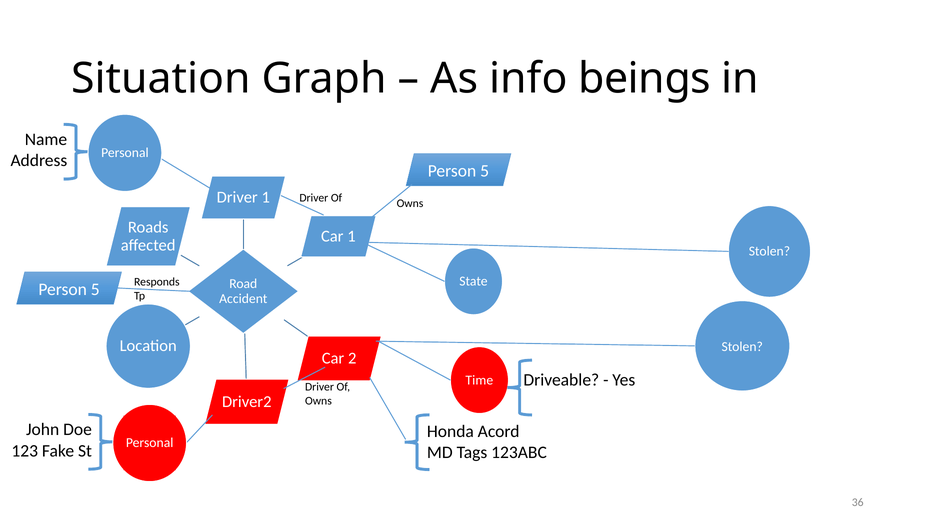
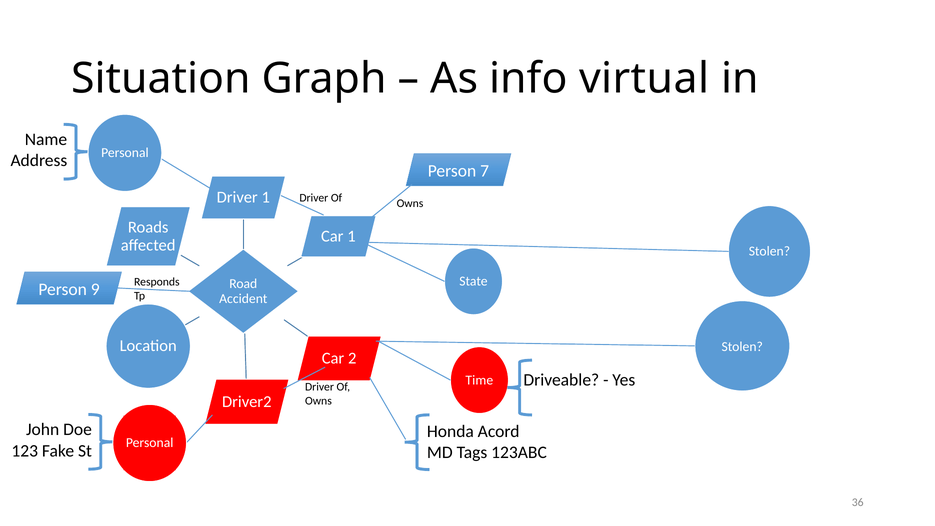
beings: beings -> virtual
5 at (485, 171): 5 -> 7
5 at (95, 289): 5 -> 9
